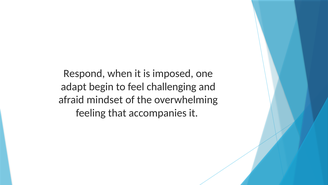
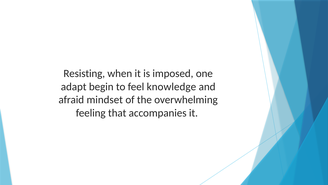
Respond: Respond -> Resisting
challenging: challenging -> knowledge
